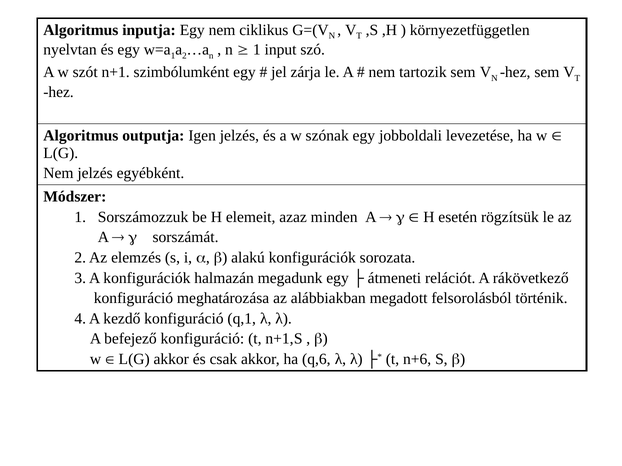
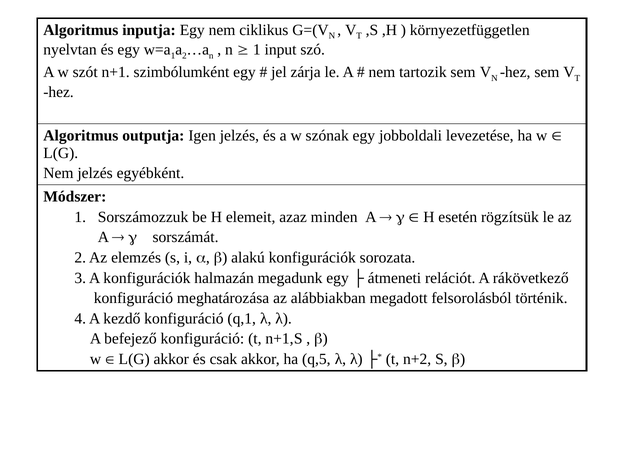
q,6: q,6 -> q,5
n+6: n+6 -> n+2
